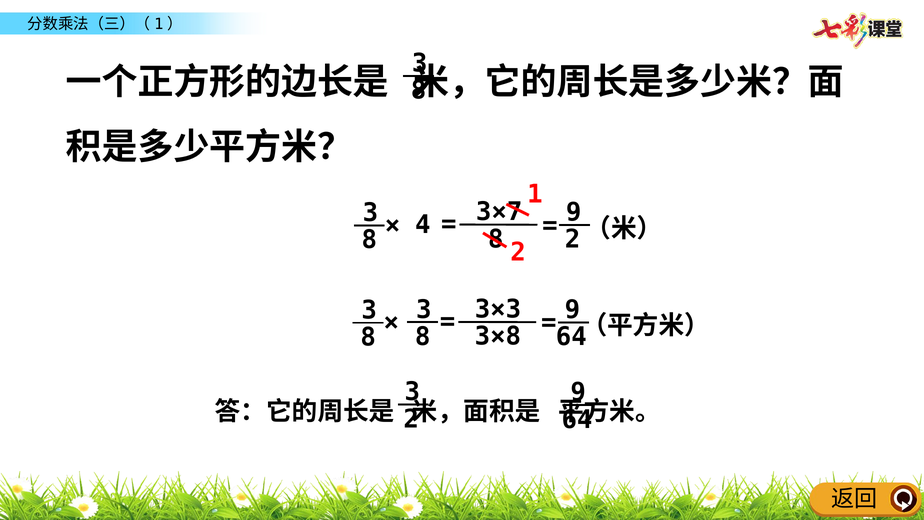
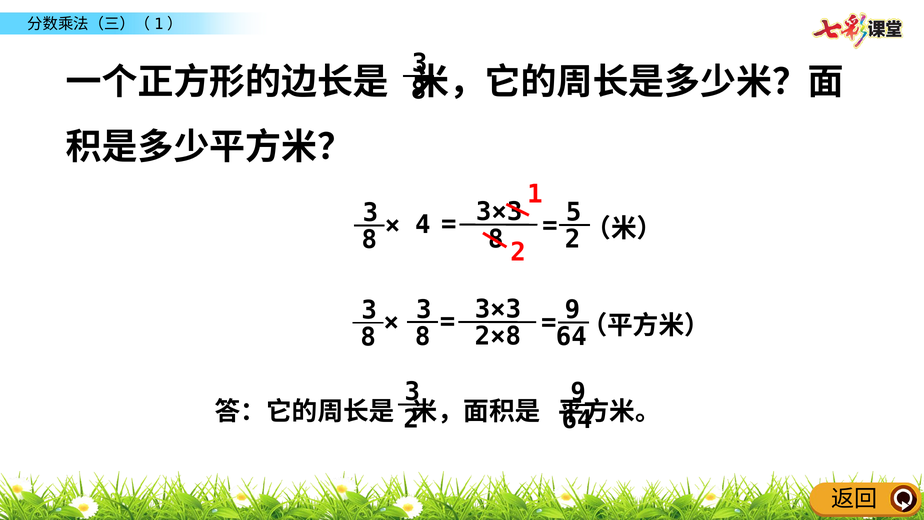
3×7 at (499, 212): 3×7 -> 3×3
9 at (574, 212): 9 -> 5
3×8: 3×8 -> 2×8
